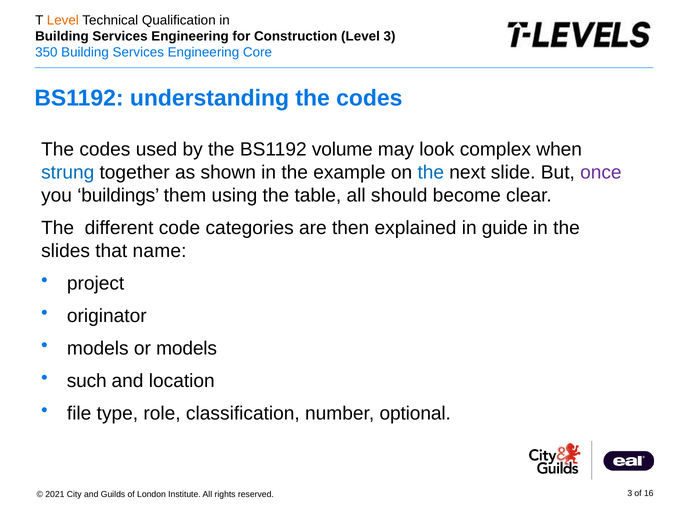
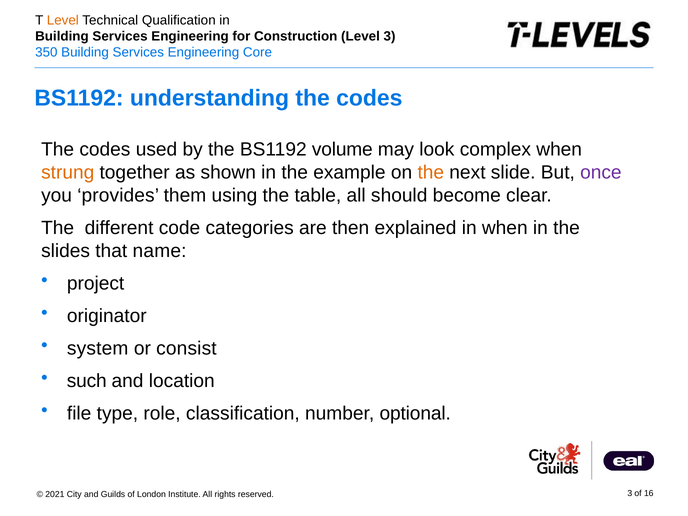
strung colour: blue -> orange
the at (431, 173) colour: blue -> orange
buildings: buildings -> provides
in guide: guide -> when
models at (98, 348): models -> system
or models: models -> consist
